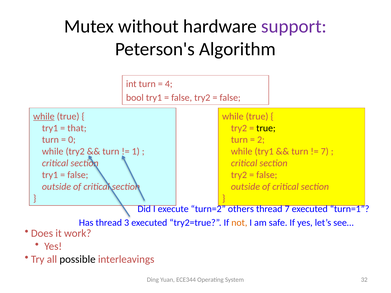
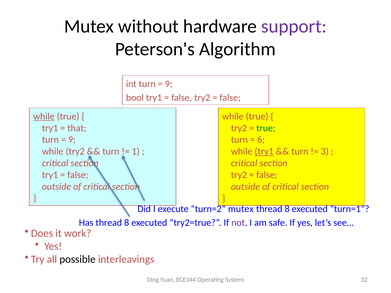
4 at (169, 84): 4 -> 9
true at (266, 128) colour: black -> green
0 at (72, 140): 0 -> 9
2: 2 -> 6
try1 at (264, 152) underline: none -> present
7 at (325, 152): 7 -> 3
turn=2 others: others -> mutex
7 at (287, 209): 7 -> 8
Has thread 3: 3 -> 8
not colour: orange -> purple
